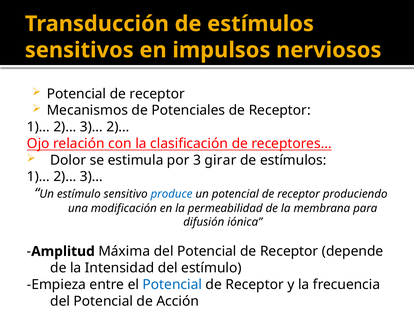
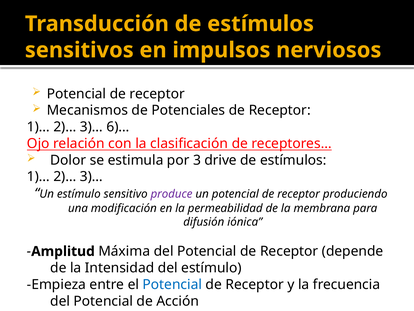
3)… 2)…: 2)… -> 6)…
girar: girar -> drive
produce colour: blue -> purple
